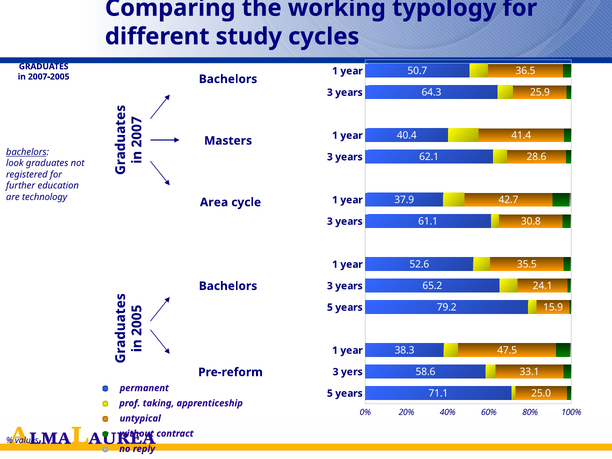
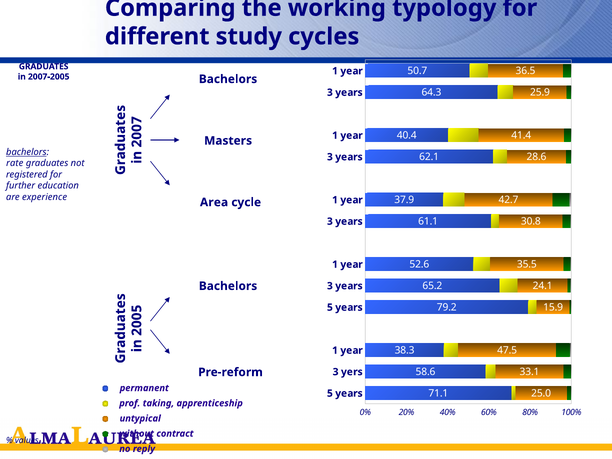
look: look -> rate
technology: technology -> experience
